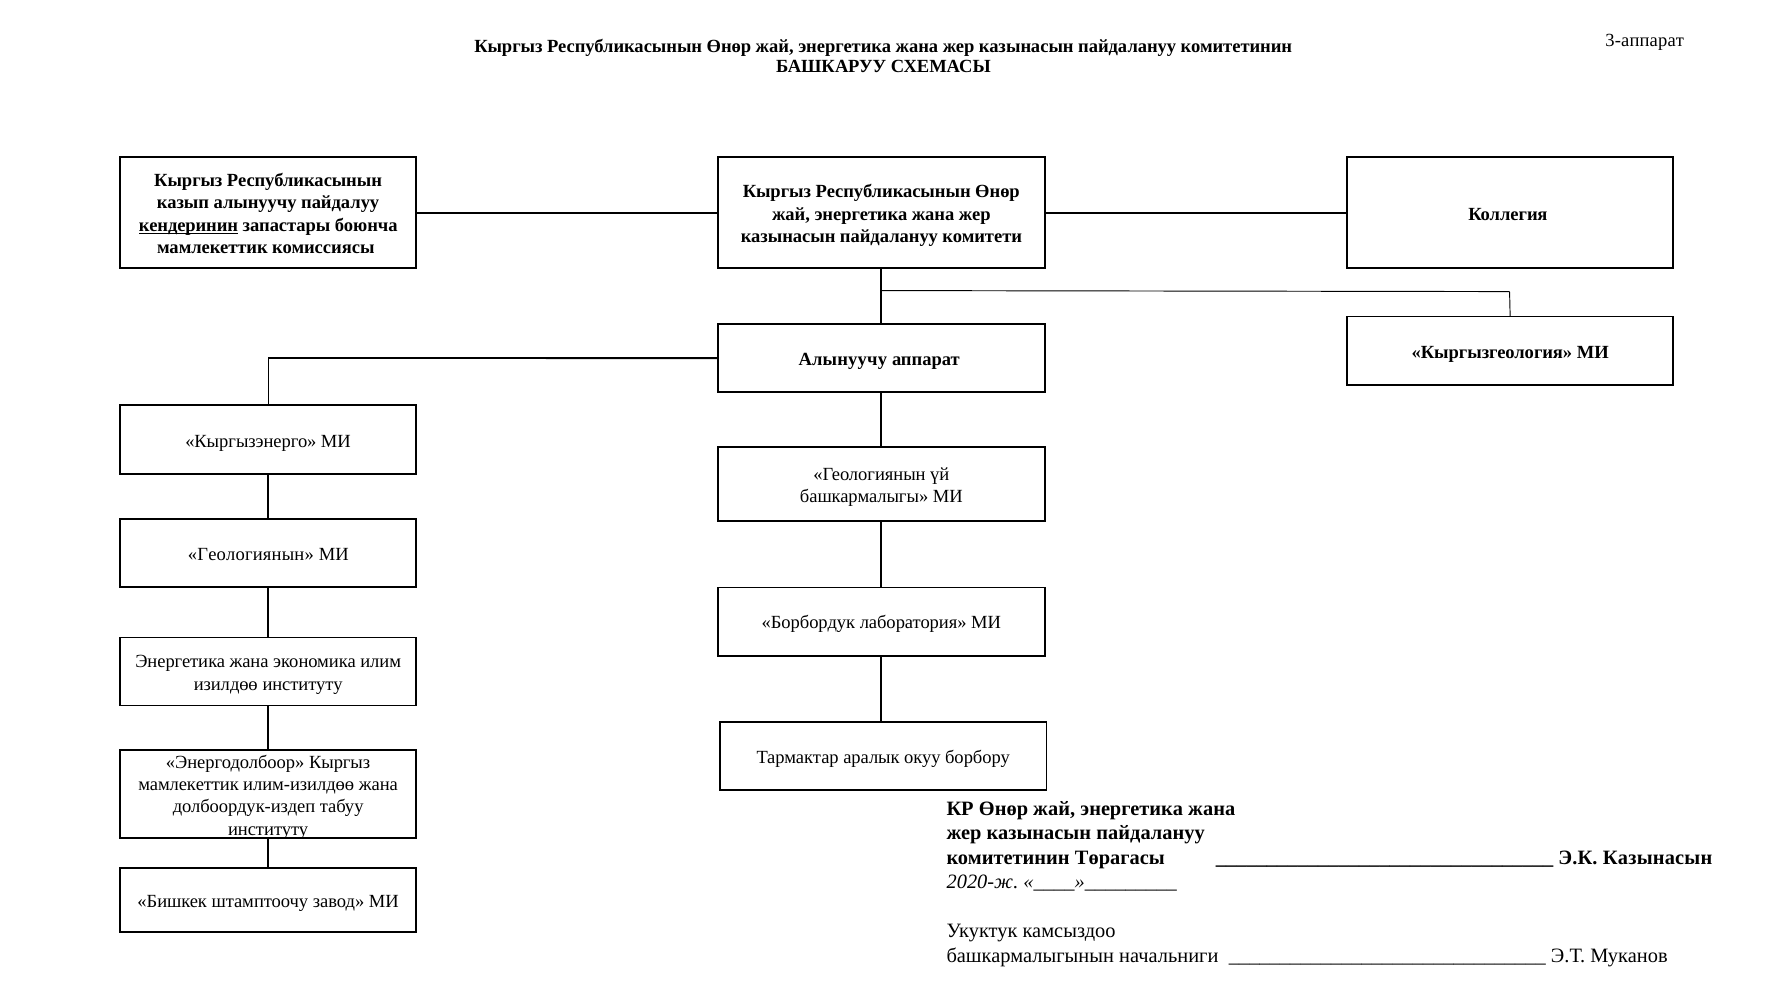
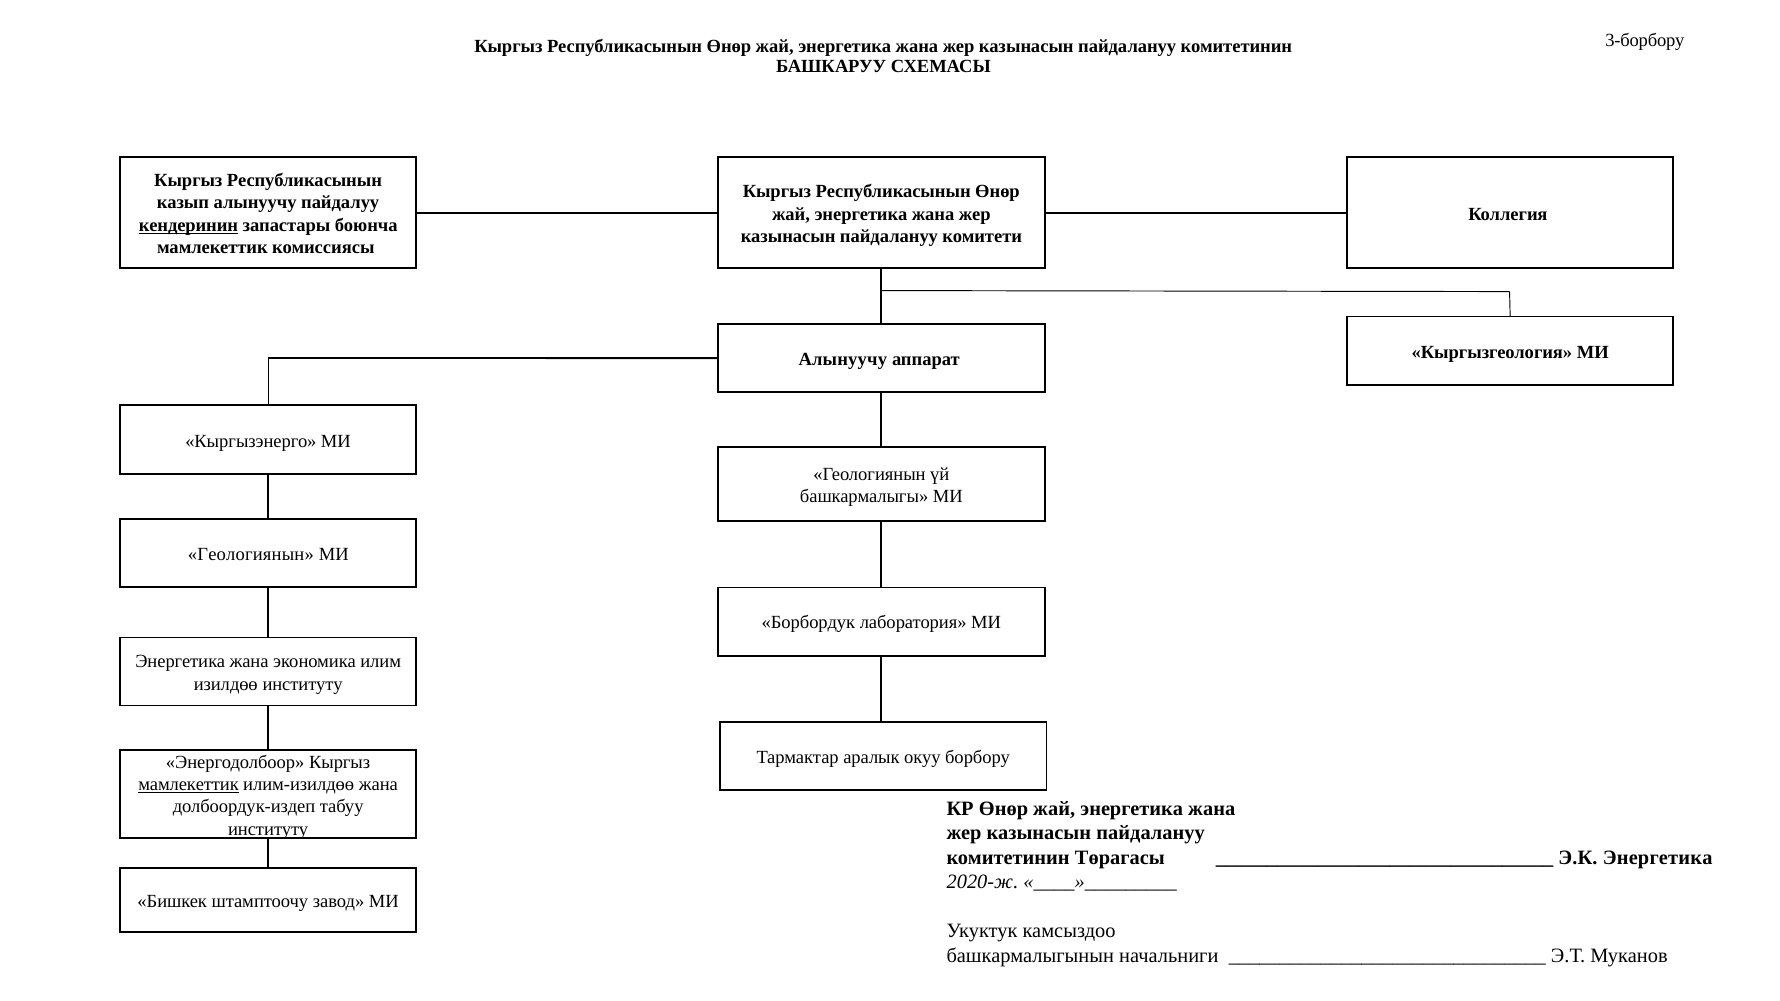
3-аппарат: 3-аппарат -> 3-борбору
мамлекеттик at (189, 785) underline: none -> present
Э.К Казынасын: Казынасын -> Энергетика
